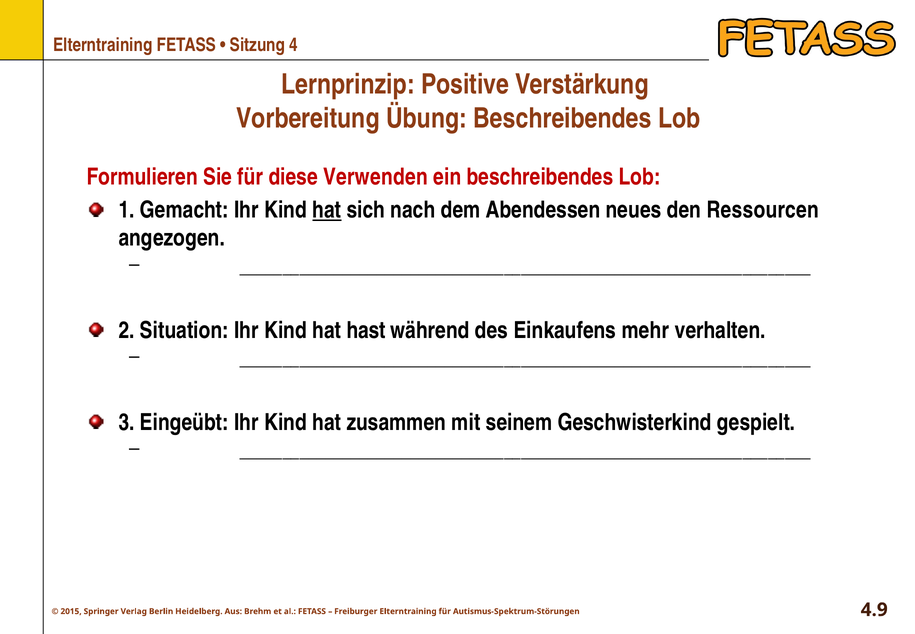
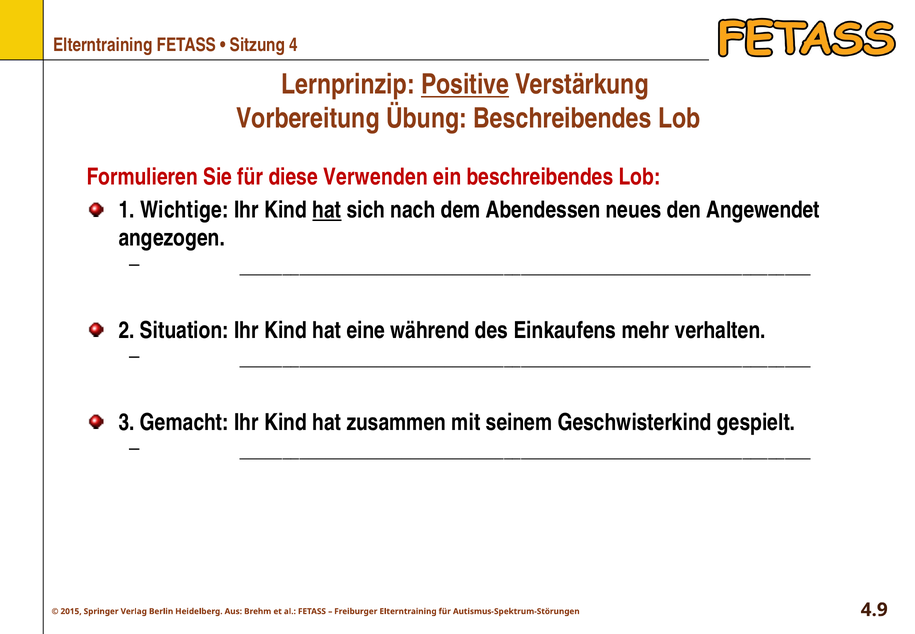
Positive underline: none -> present
Gemacht: Gemacht -> Wichtige
Ressourcen: Ressourcen -> Angewendet
hast: hast -> eine
Eingeübt: Eingeübt -> Gemacht
